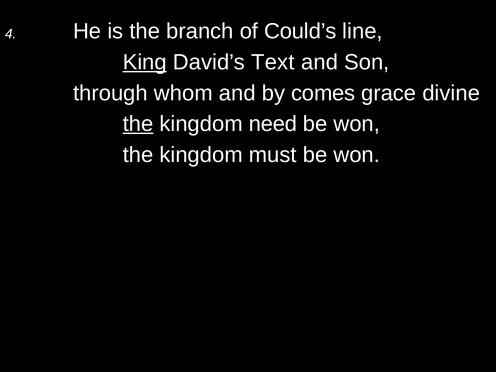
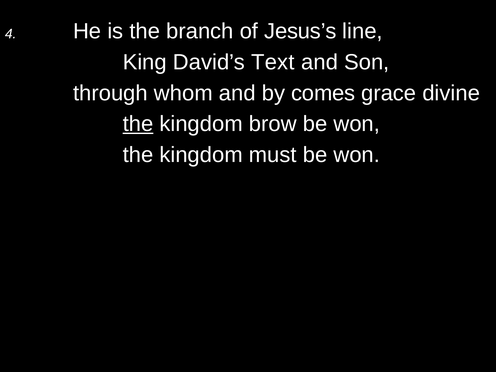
Could’s: Could’s -> Jesus’s
King underline: present -> none
need: need -> brow
